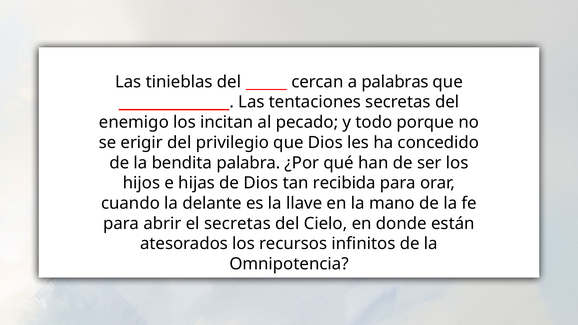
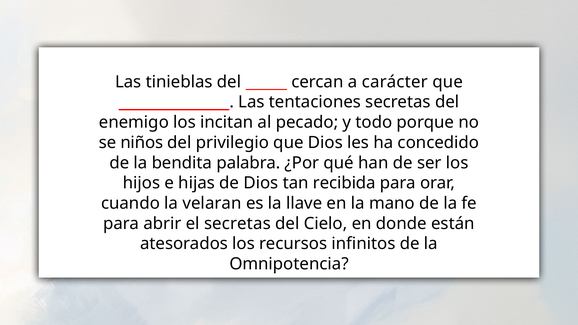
palabras: palabras -> carácter
erigir: erigir -> niños
delante: delante -> velaran
